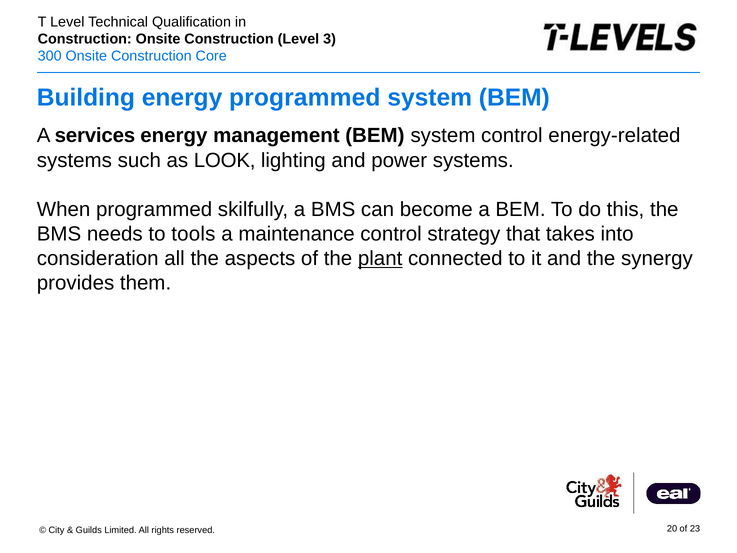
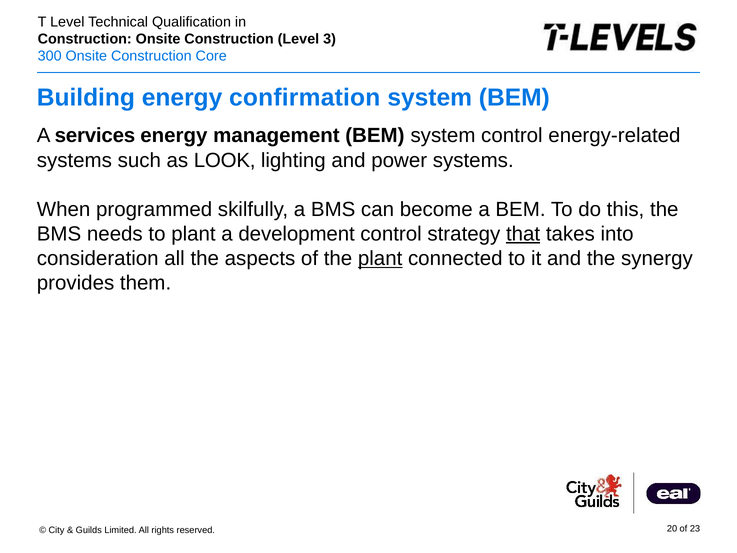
energy programmed: programmed -> confirmation
to tools: tools -> plant
maintenance: maintenance -> development
that underline: none -> present
